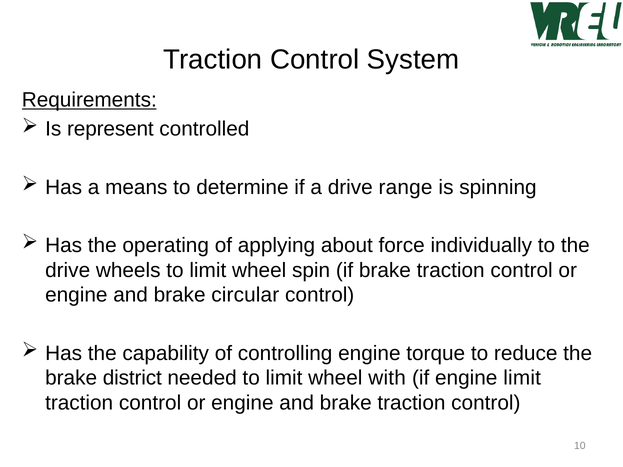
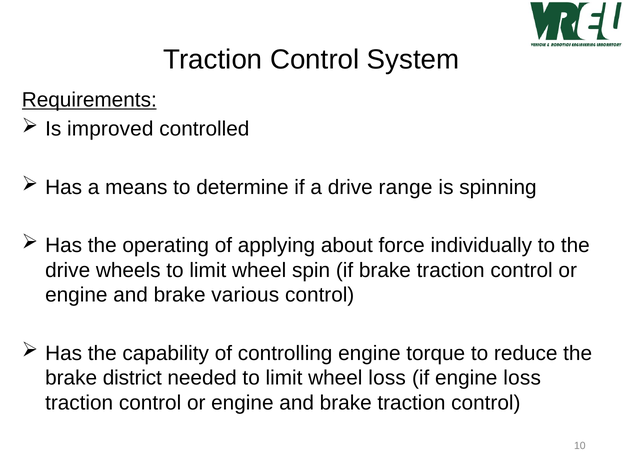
represent: represent -> improved
circular: circular -> various
wheel with: with -> loss
engine limit: limit -> loss
